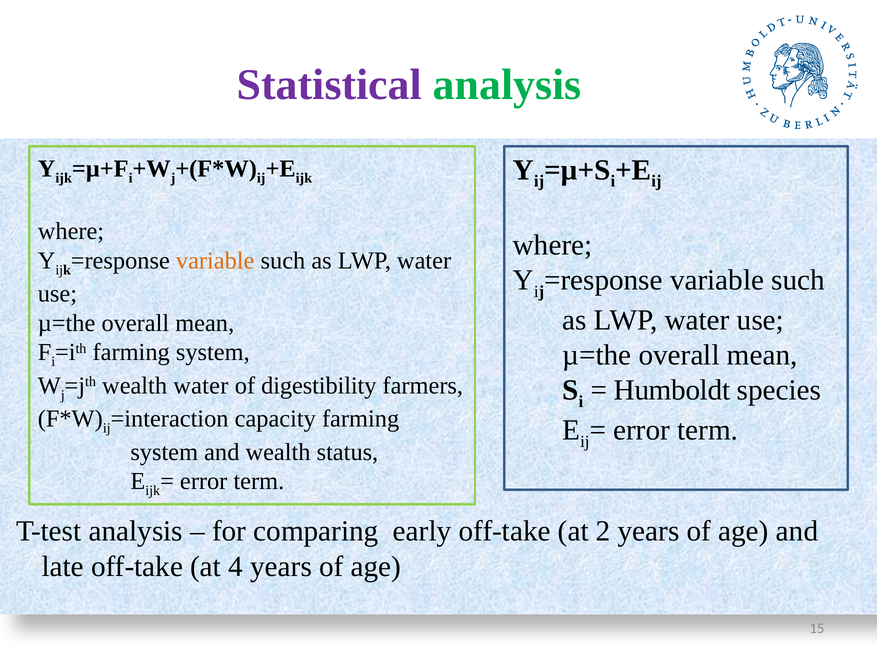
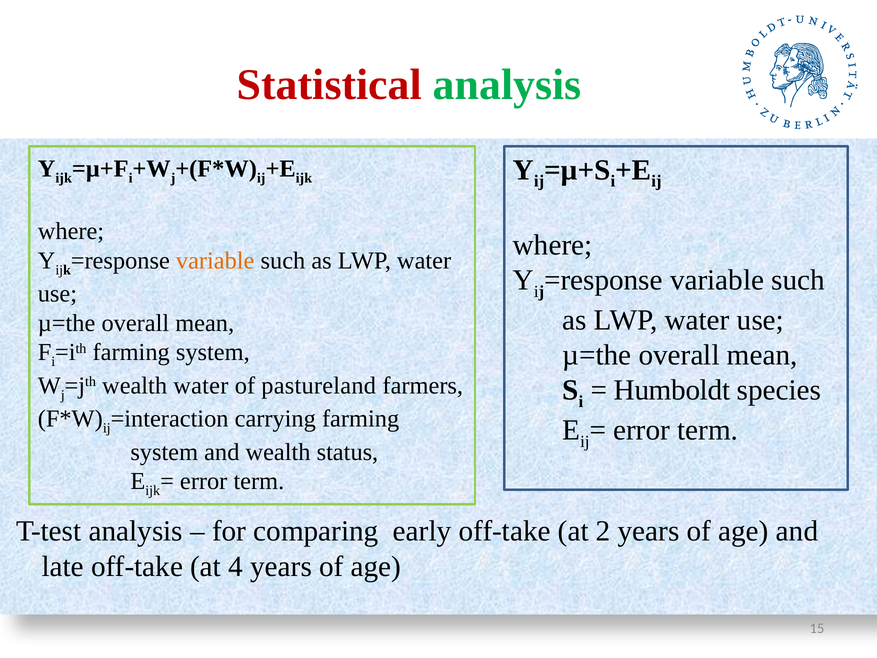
Statistical colour: purple -> red
digestibility: digestibility -> pastureland
capacity: capacity -> carrying
